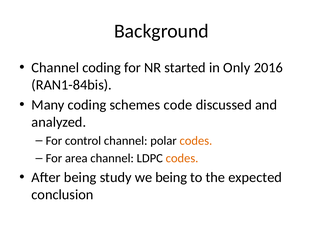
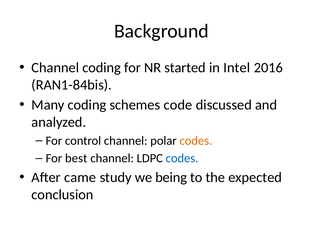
Only: Only -> Intel
area: area -> best
codes at (182, 158) colour: orange -> blue
After being: being -> came
